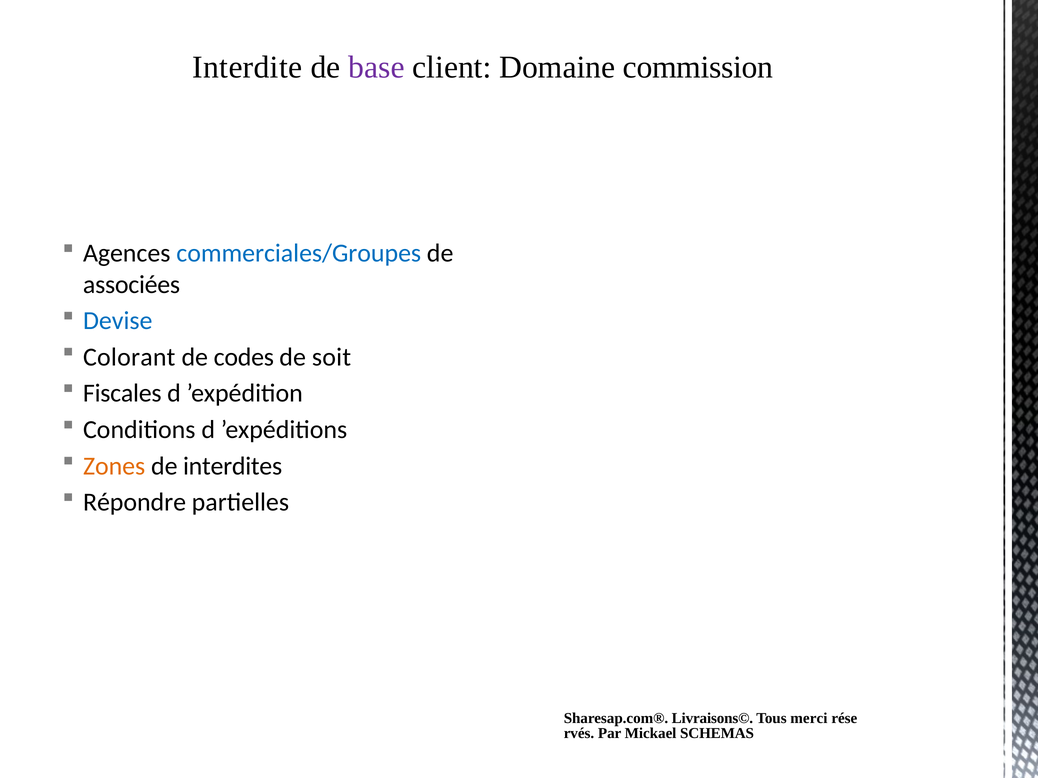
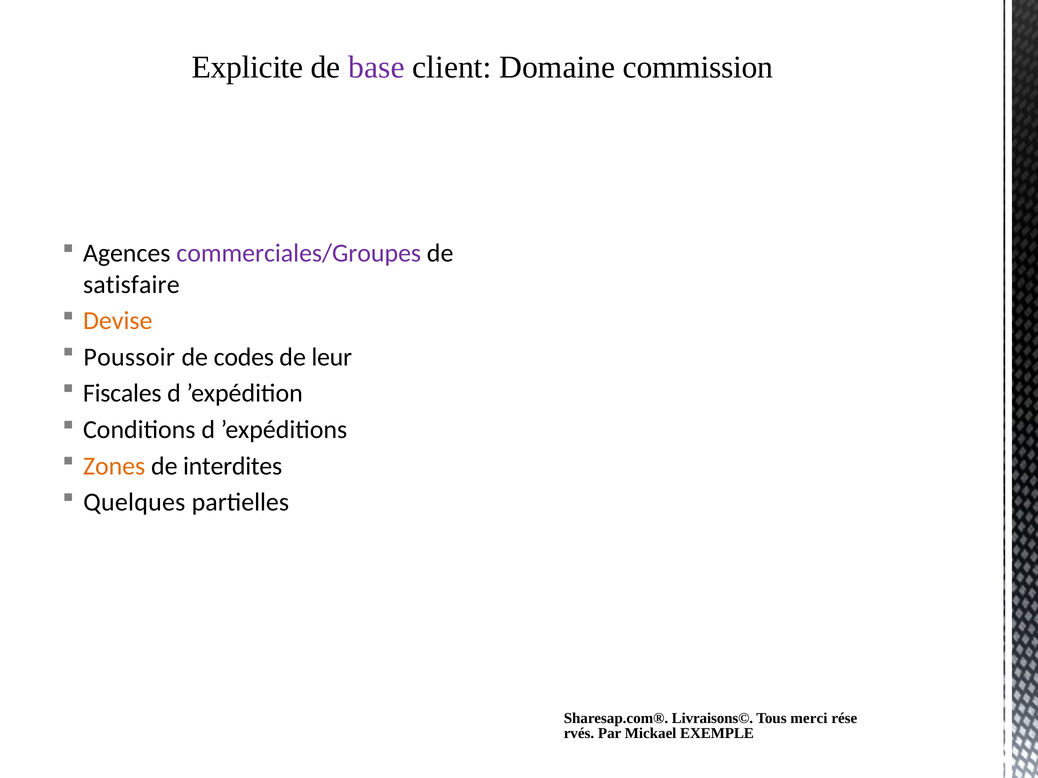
Interdite: Interdite -> Explicite
commerciales/Groupes colour: blue -> purple
associées: associées -> satisfaire
Devise colour: blue -> orange
Colorant: Colorant -> Poussoir
soit: soit -> leur
Répondre: Répondre -> Quelques
SCHEMAS: SCHEMAS -> EXEMPLE
